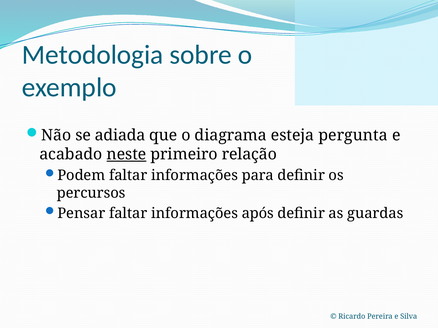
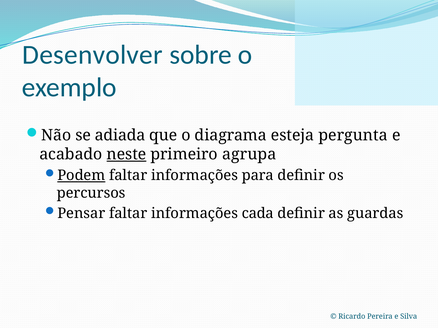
Metodologia: Metodologia -> Desenvolver
relação: relação -> agrupa
Podem underline: none -> present
após: após -> cada
